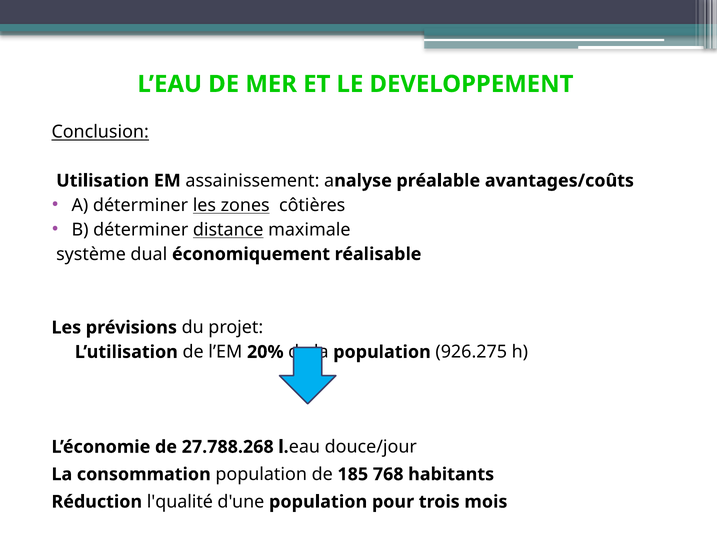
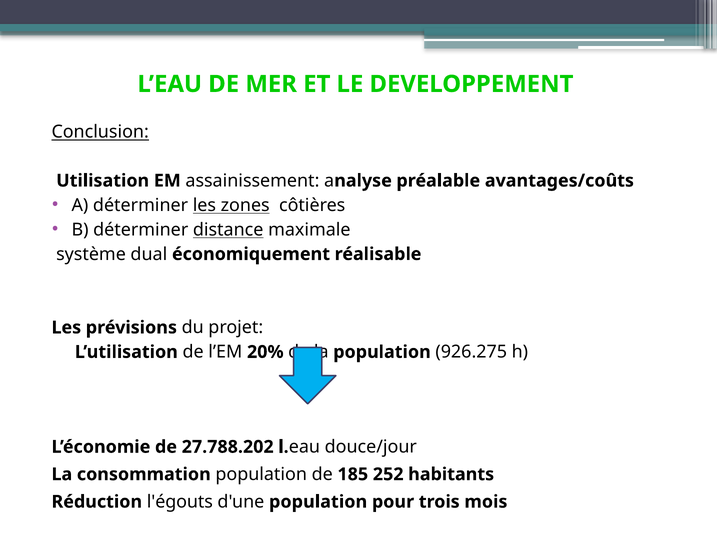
27.788.268: 27.788.268 -> 27.788.202
768: 768 -> 252
l'qualité: l'qualité -> l'égouts
